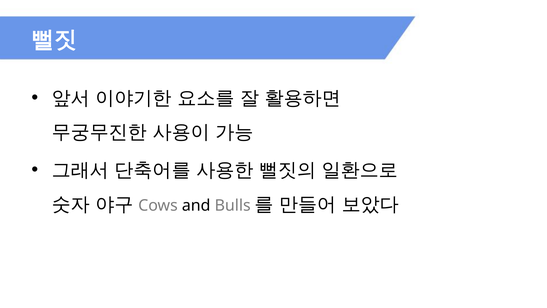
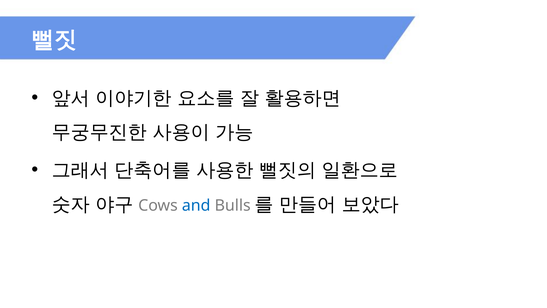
and colour: black -> blue
